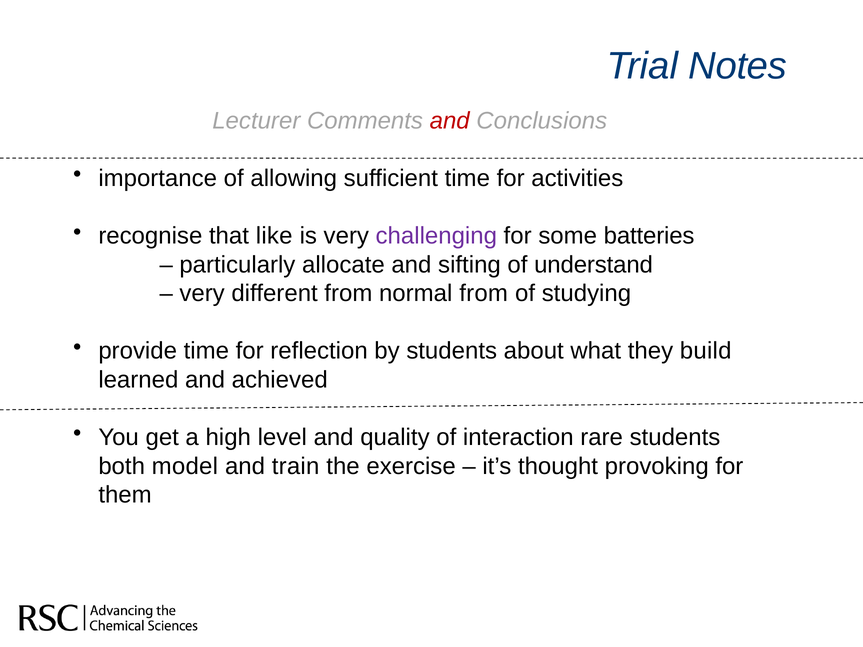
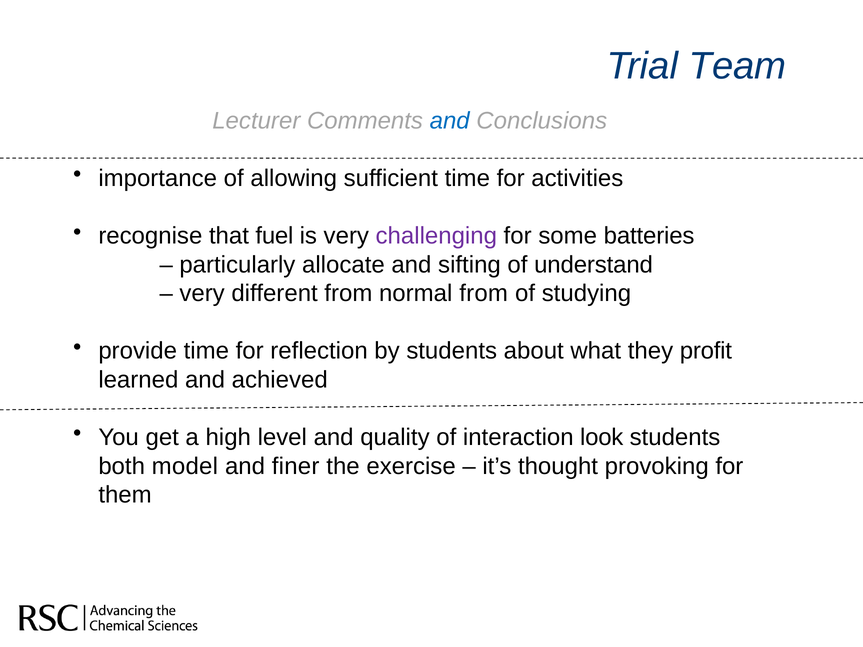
Notes: Notes -> Team
and at (450, 121) colour: red -> blue
like: like -> fuel
build: build -> profit
rare: rare -> look
train: train -> finer
